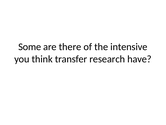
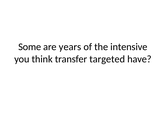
there: there -> years
research: research -> targeted
